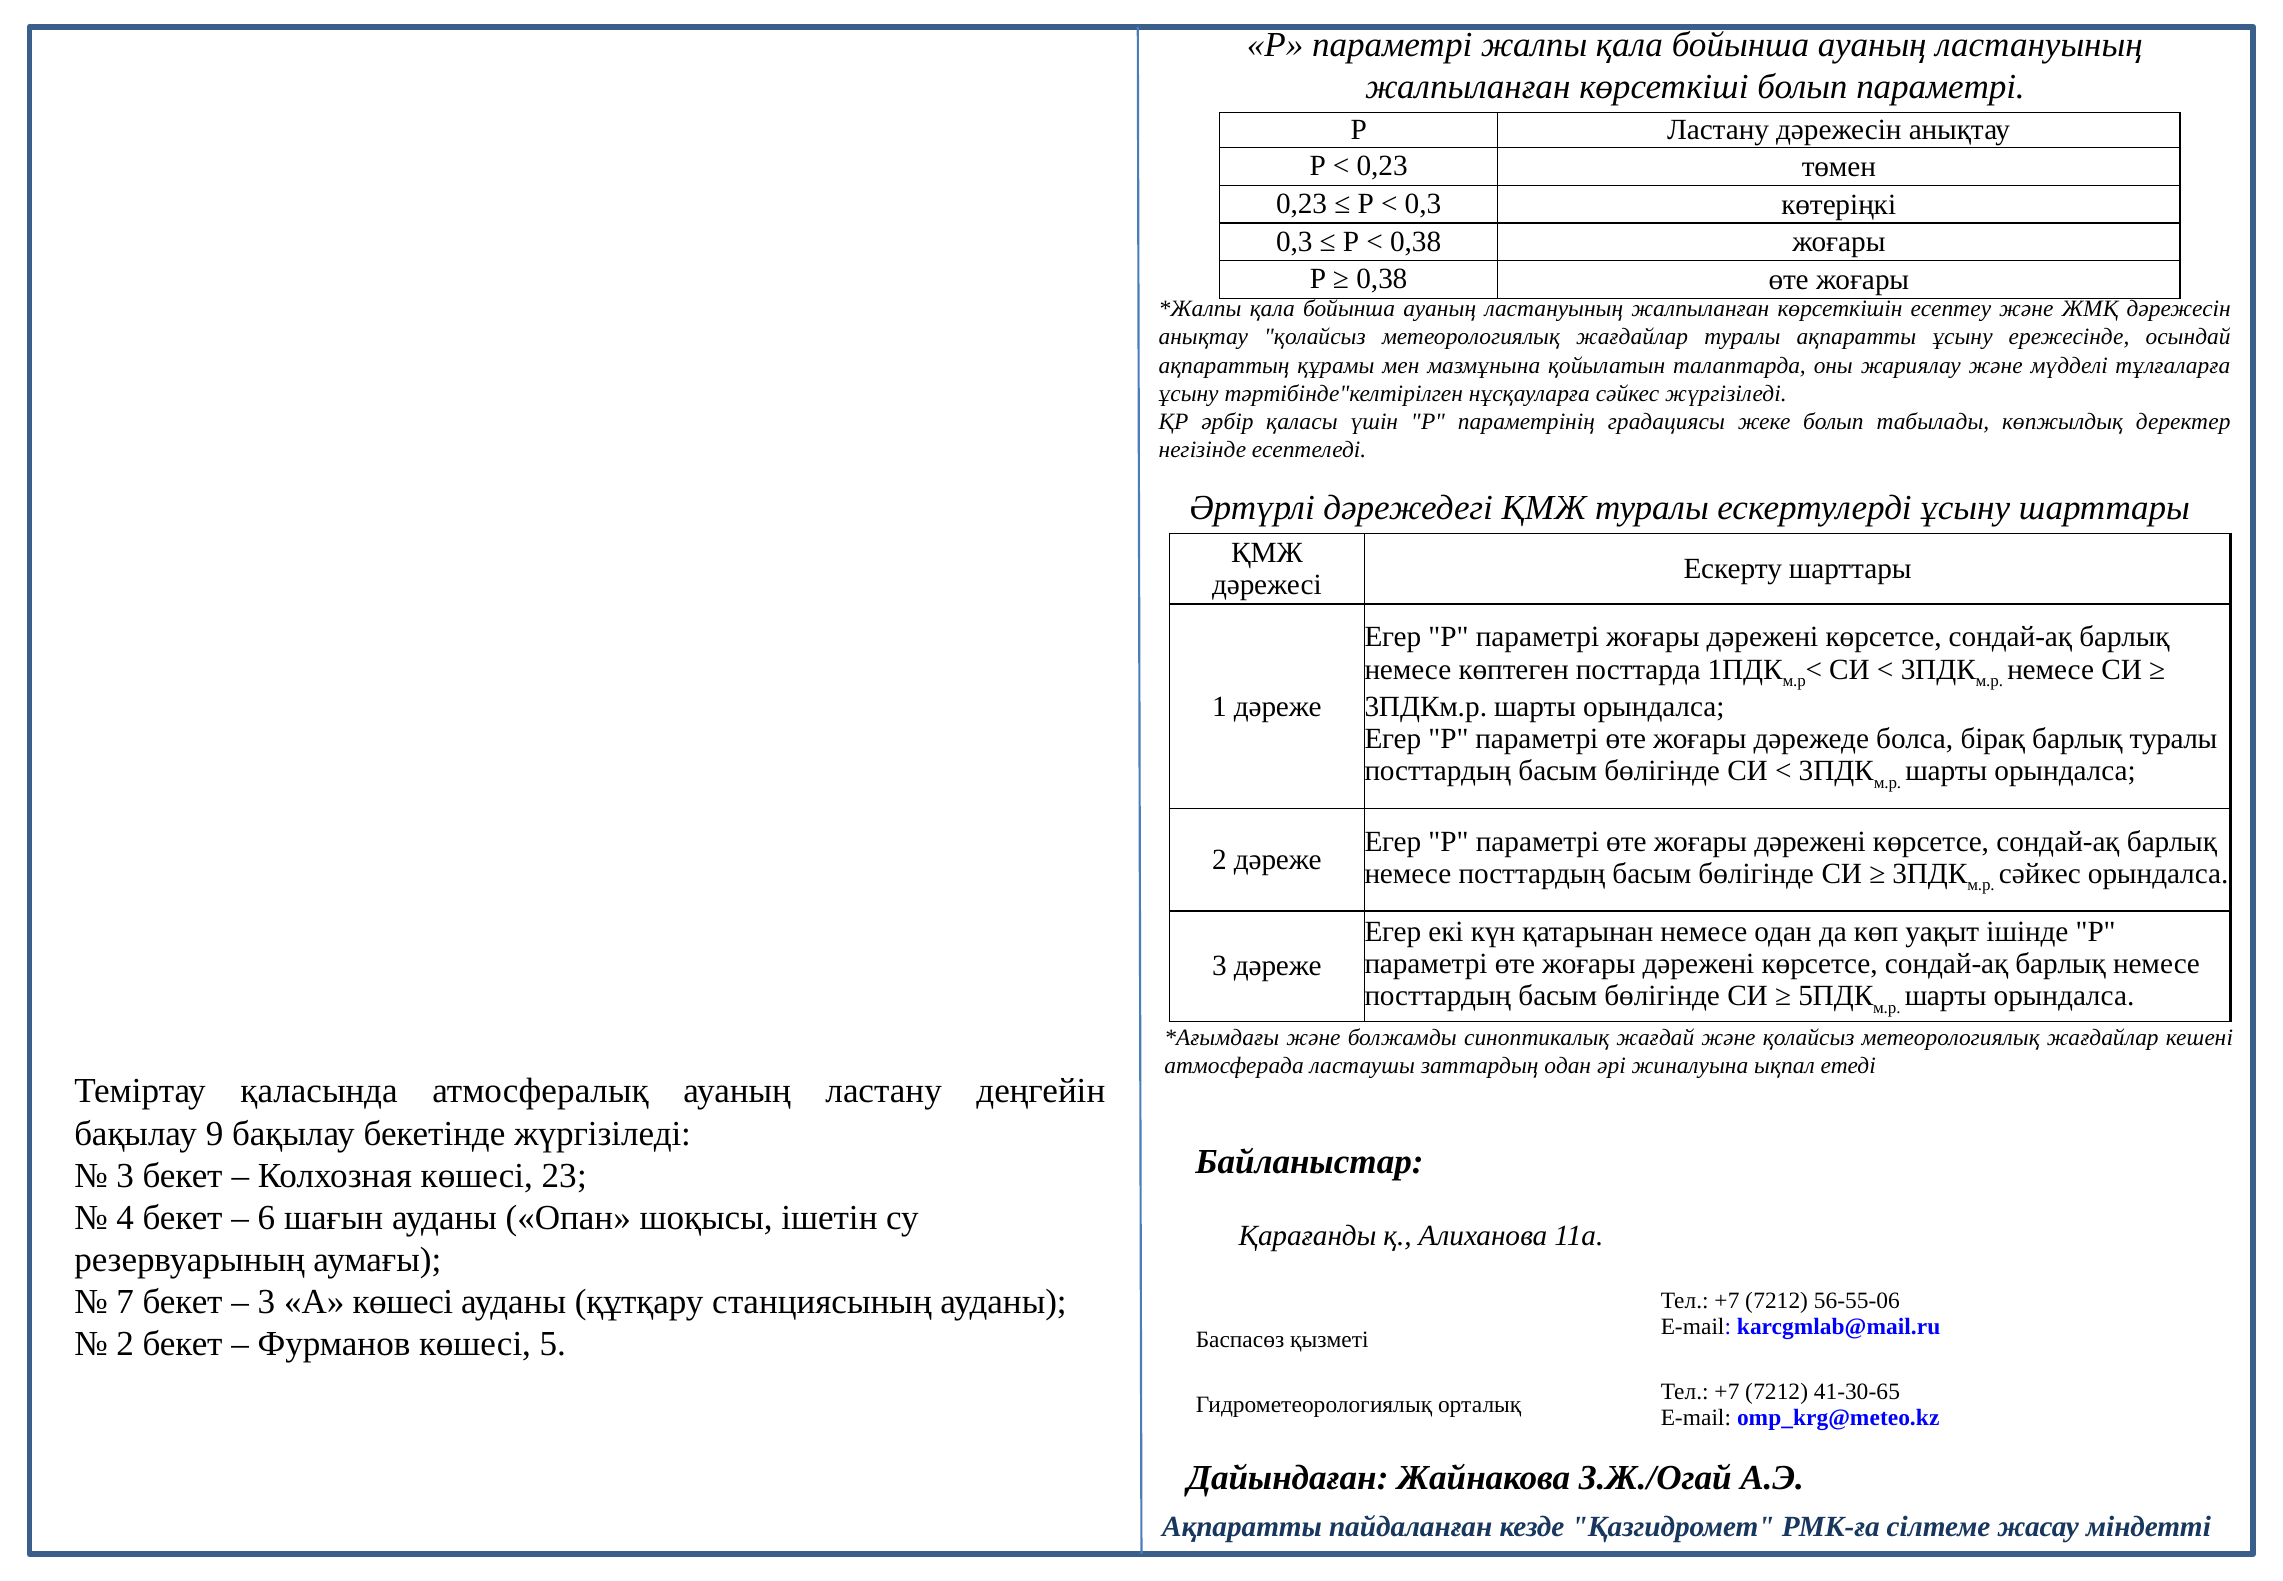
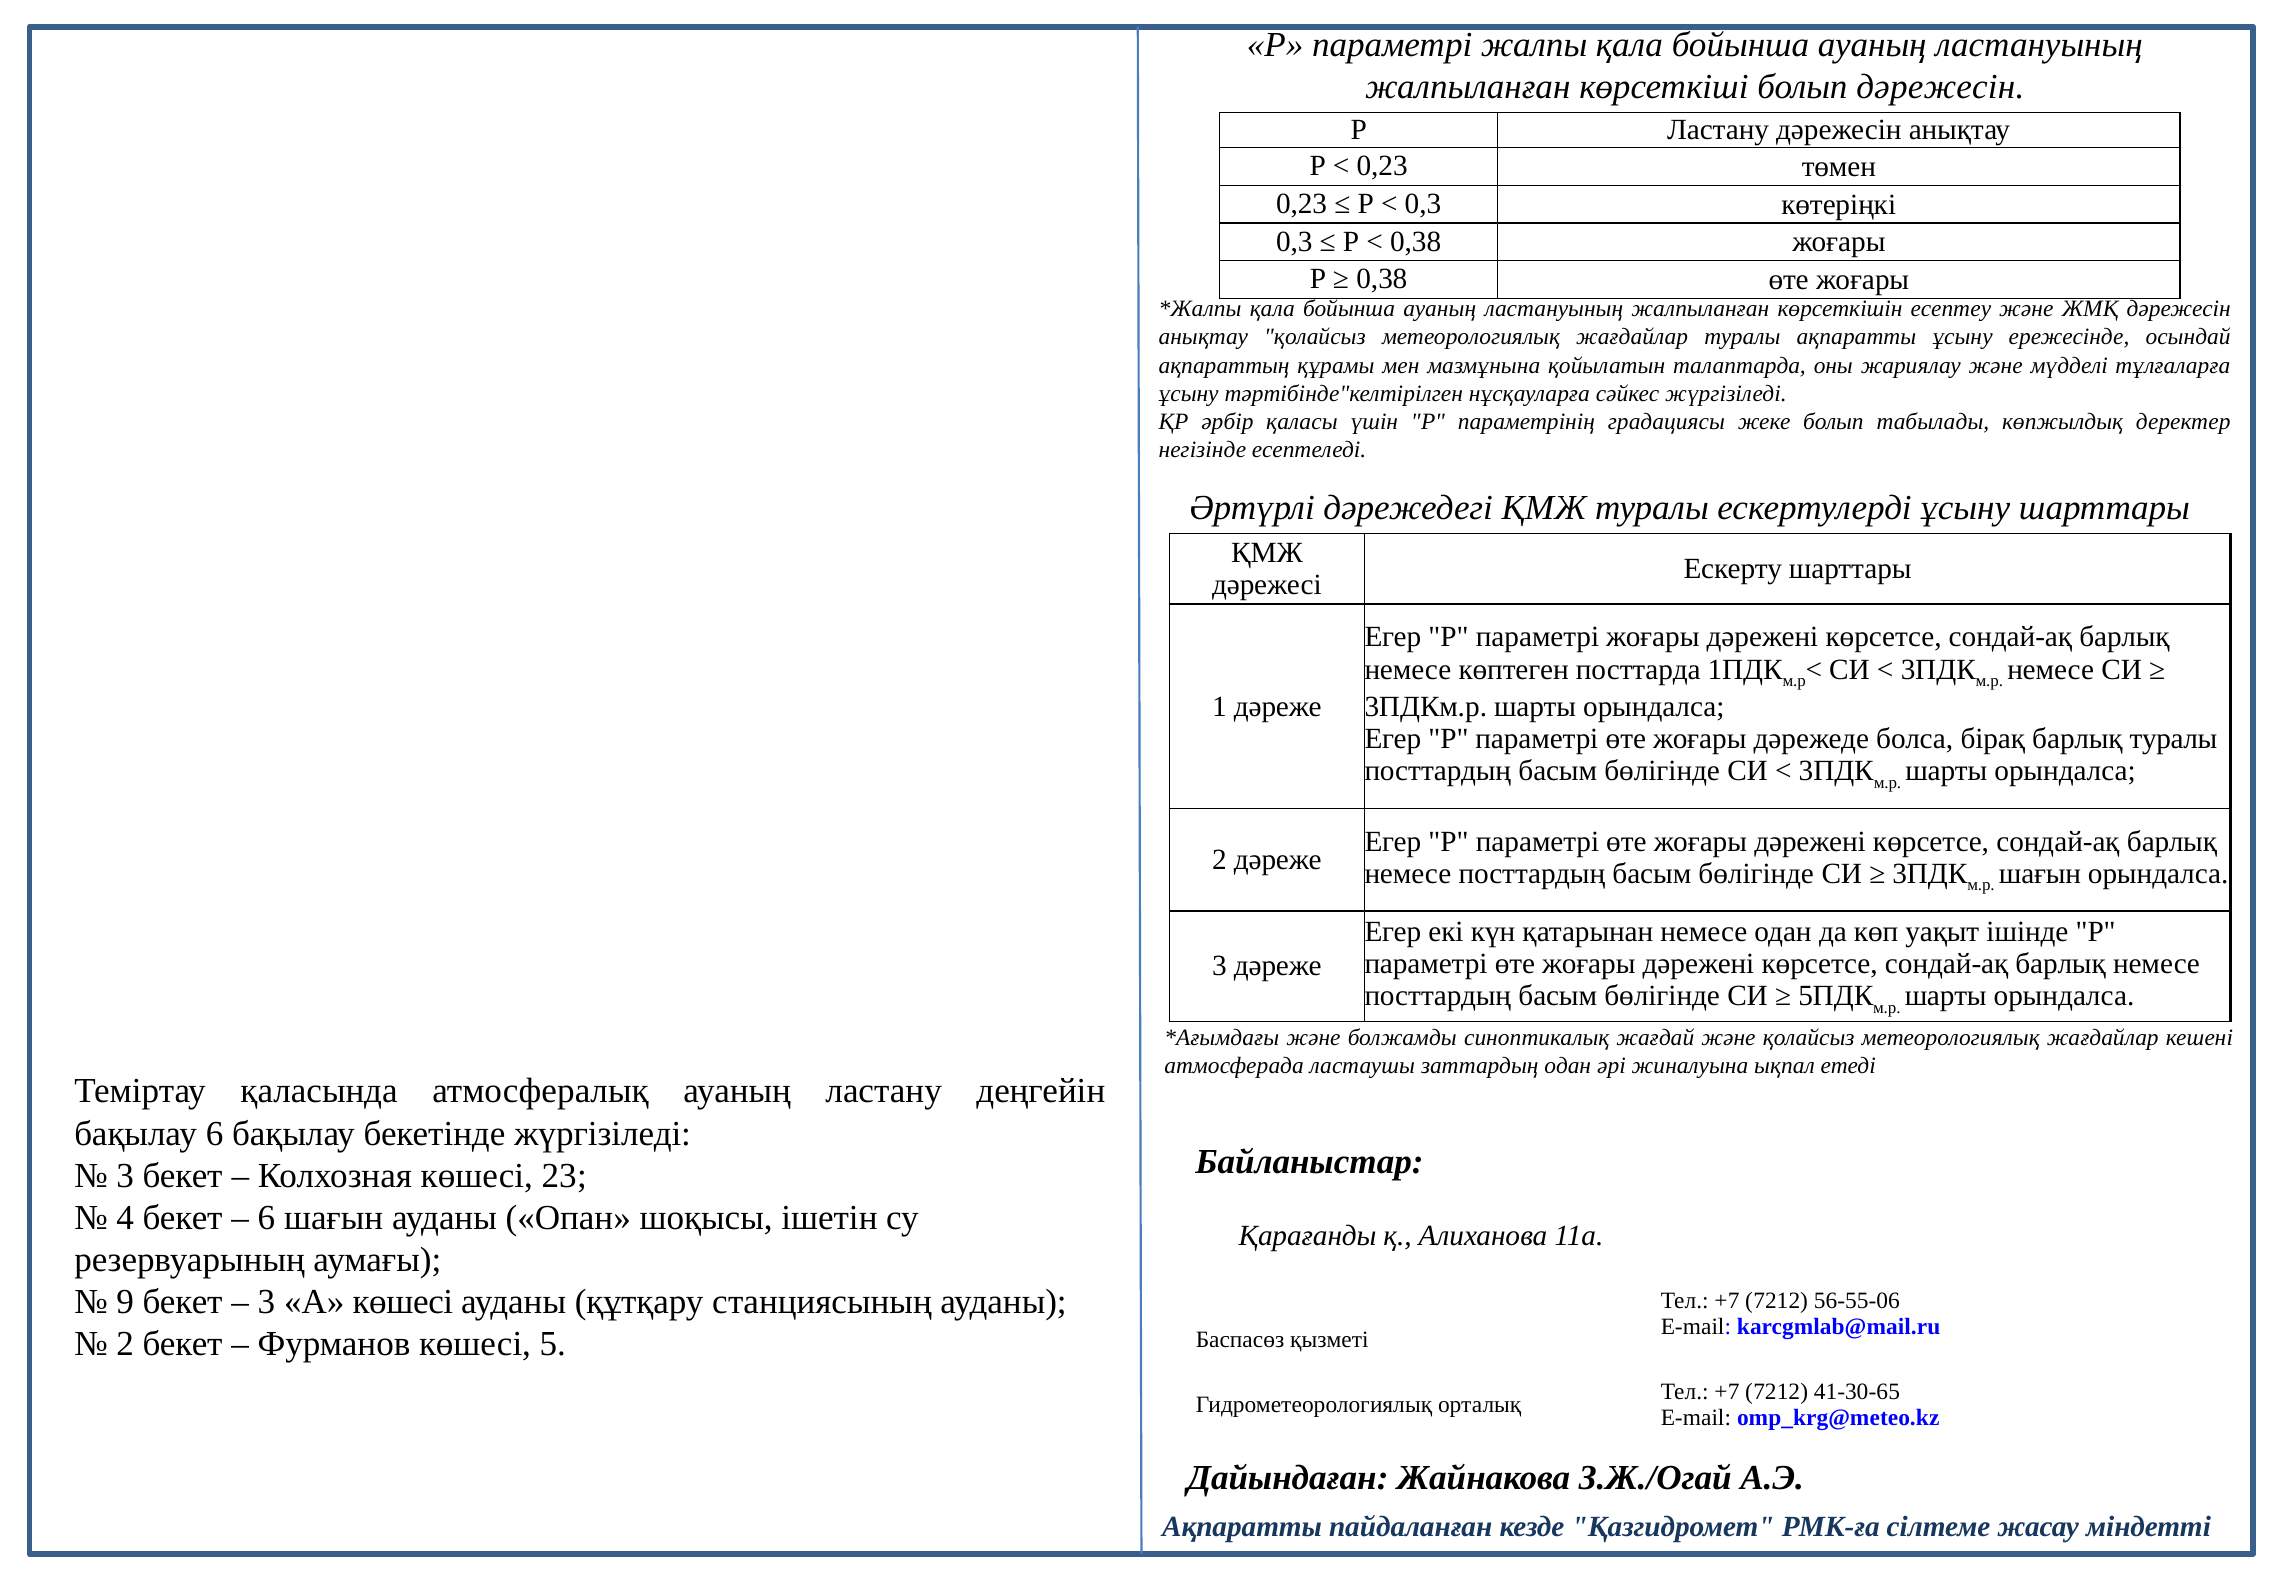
болып параметрі: параметрі -> дәрежесін
сәйкес at (2040, 873): сәйкес -> шағын
бақылау 9: 9 -> 6
7: 7 -> 9
